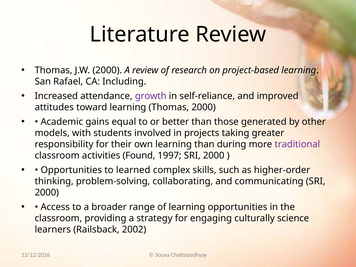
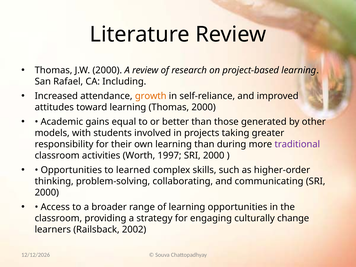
growth colour: purple -> orange
Found: Found -> Worth
science: science -> change
